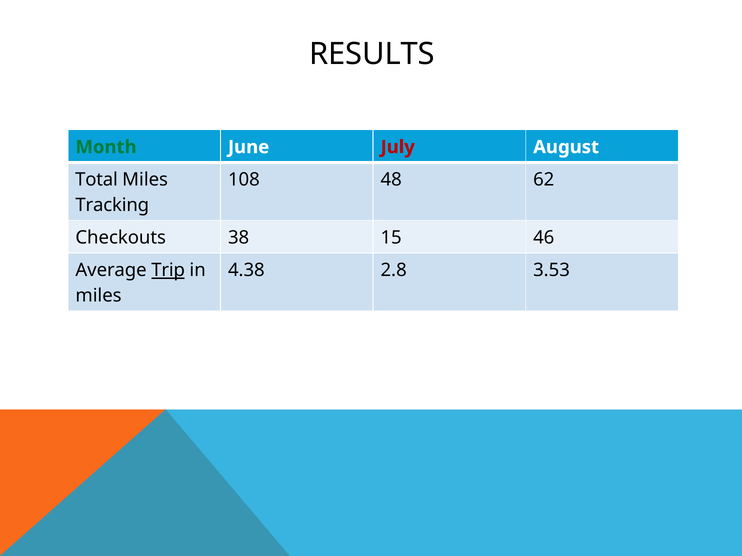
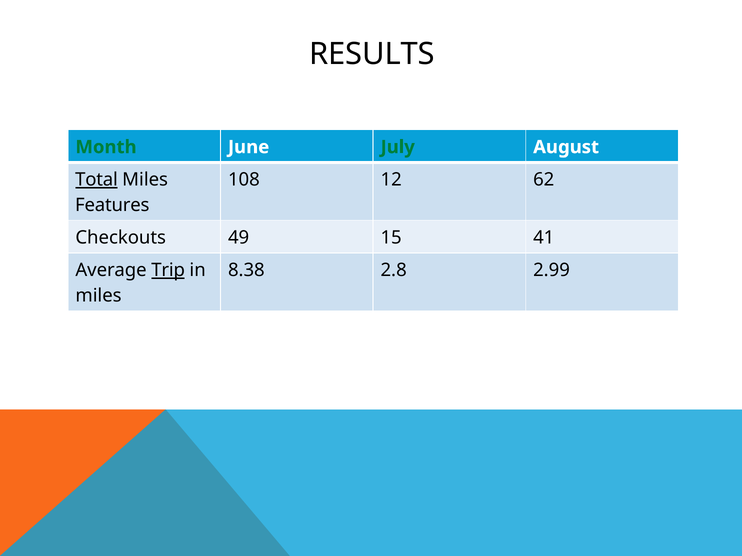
July colour: red -> green
Total underline: none -> present
48: 48 -> 12
Tracking: Tracking -> Features
38: 38 -> 49
46: 46 -> 41
4.38: 4.38 -> 8.38
3.53: 3.53 -> 2.99
